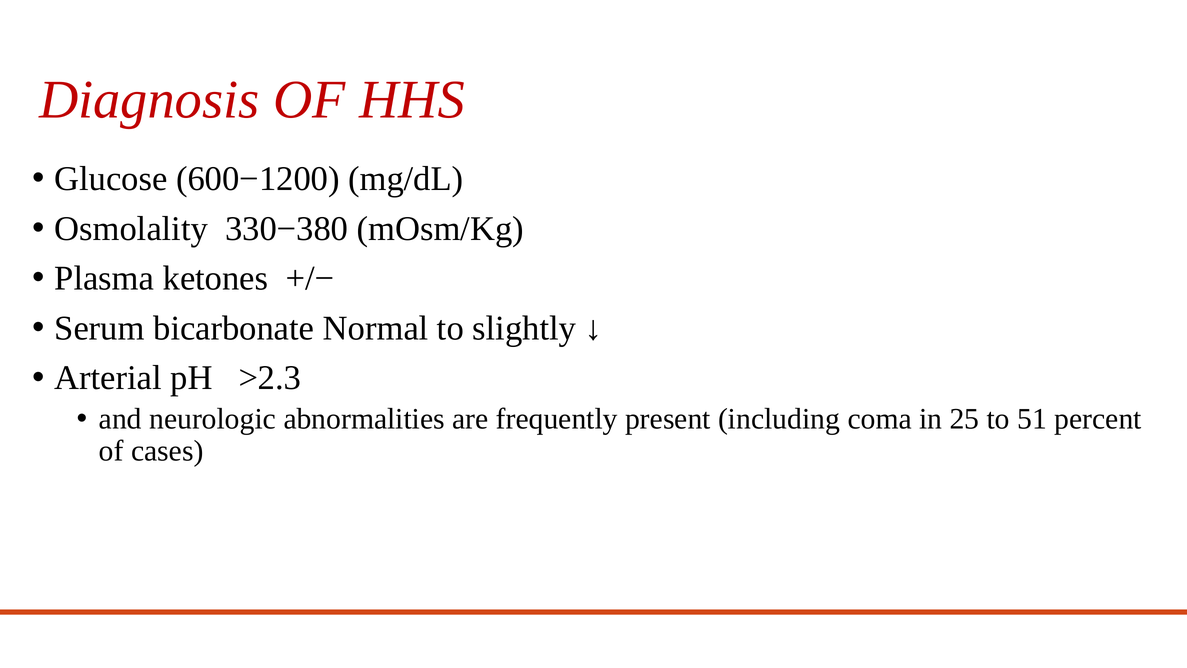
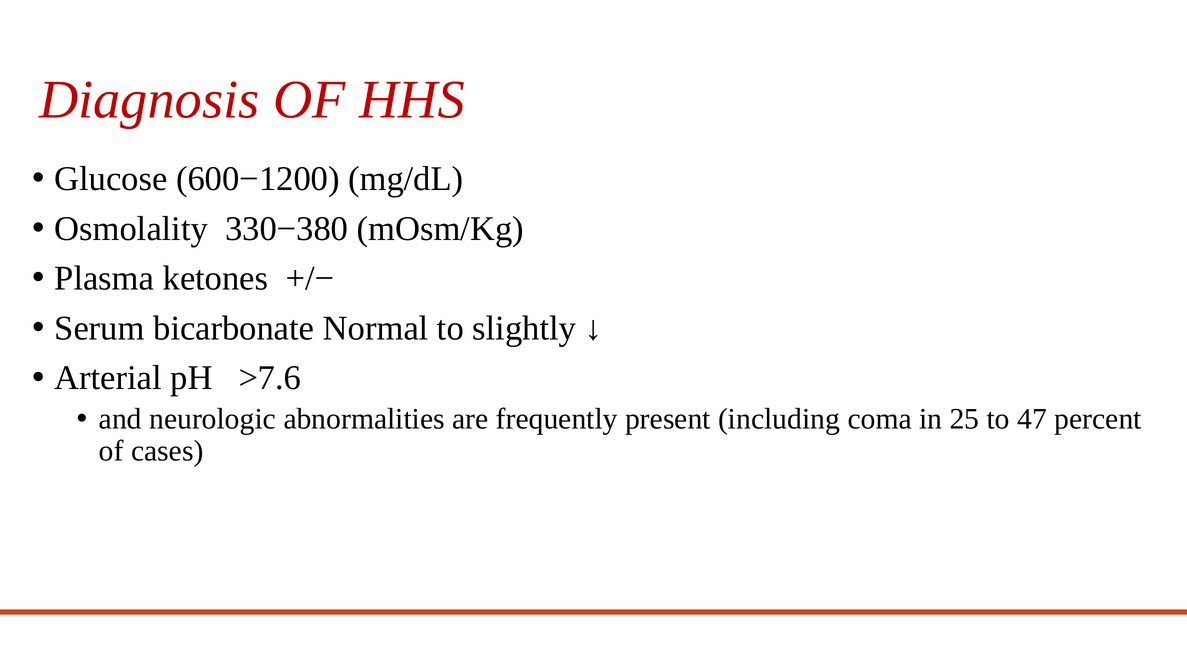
>2.3: >2.3 -> >7.6
51: 51 -> 47
